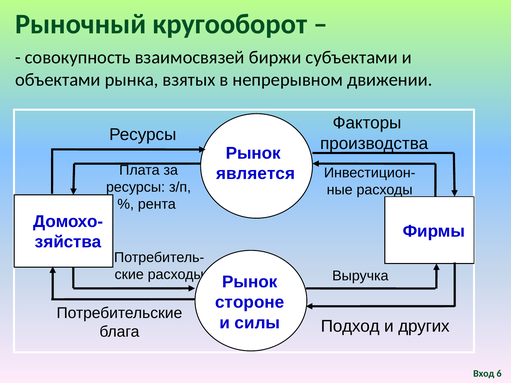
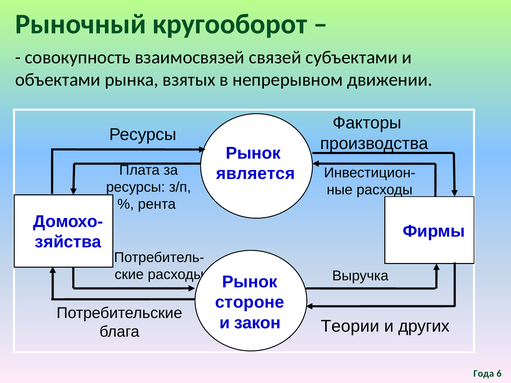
биржи: биржи -> связей
силы: силы -> закон
Подход: Подход -> Теории
Вход: Вход -> Года
